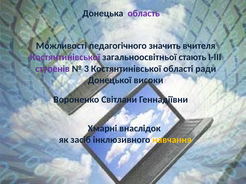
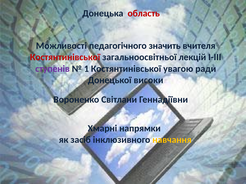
область colour: purple -> red
Костянтинівської at (65, 57) colour: purple -> red
стають: стають -> лекцій
3: 3 -> 1
області: області -> увагою
внаслідок: внаслідок -> напрямки
